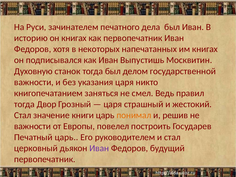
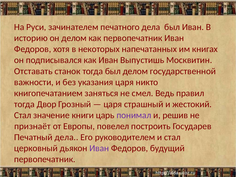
он книгах: книгах -> делом
Духовную: Духовную -> Отставать
понимал colour: orange -> purple
важности at (33, 126): важности -> признаёт
Печатный царь: царь -> дела
